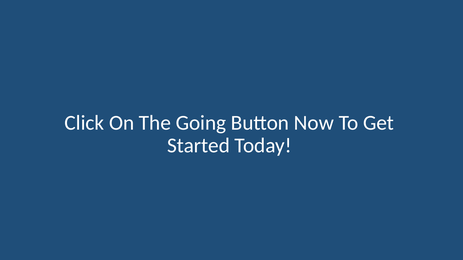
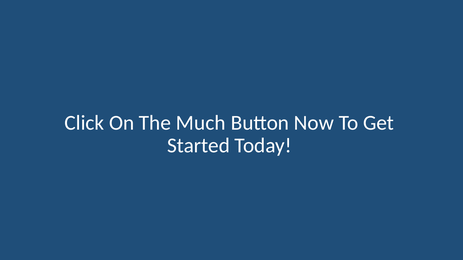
Going: Going -> Much
